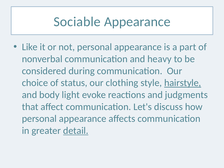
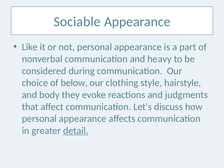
status: status -> below
hairstyle underline: present -> none
light: light -> they
